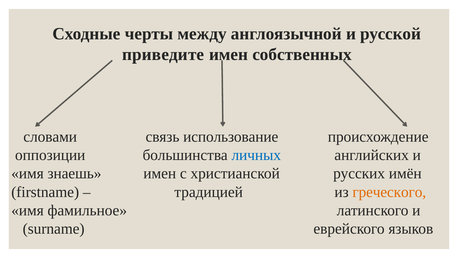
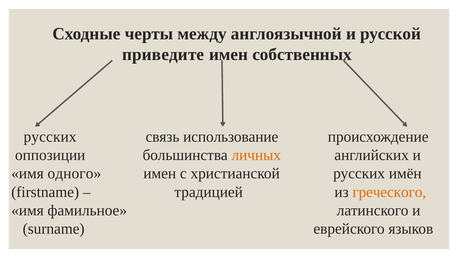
словами at (50, 137): словами -> русских
личных colour: blue -> orange
знаешь: знаешь -> одного
